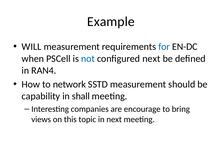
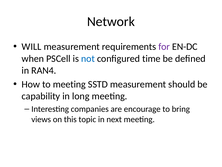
Example: Example -> Network
for colour: blue -> purple
configured next: next -> time
to network: network -> meeting
shall: shall -> long
